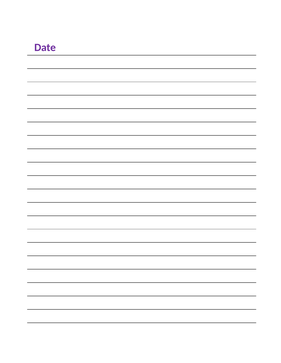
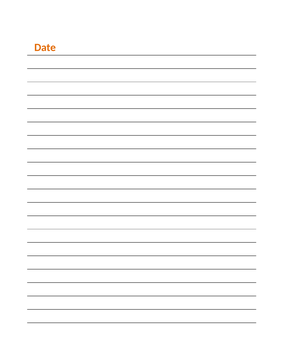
Date colour: purple -> orange
